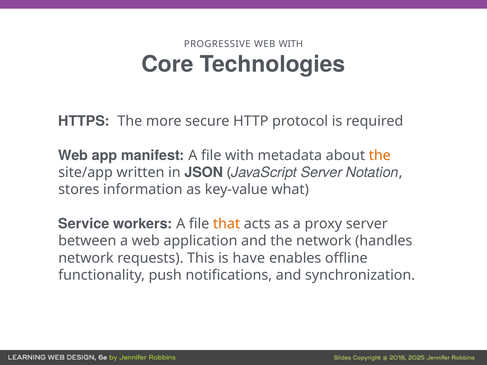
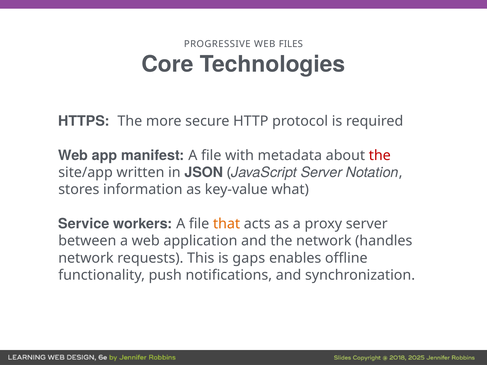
WEB WITH: WITH -> FILES
the at (380, 155) colour: orange -> red
have: have -> gaps
